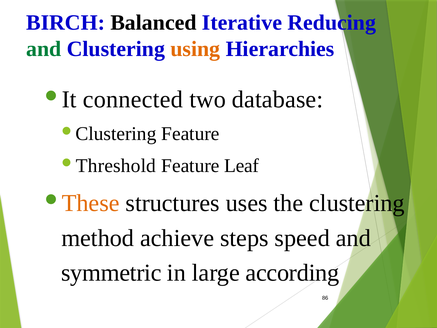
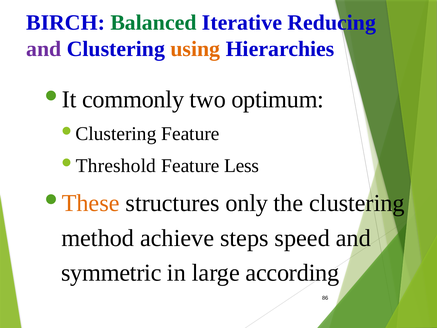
Balanced colour: black -> green
and at (44, 49) colour: green -> purple
connected: connected -> commonly
database: database -> optimum
Leaf: Leaf -> Less
uses: uses -> only
